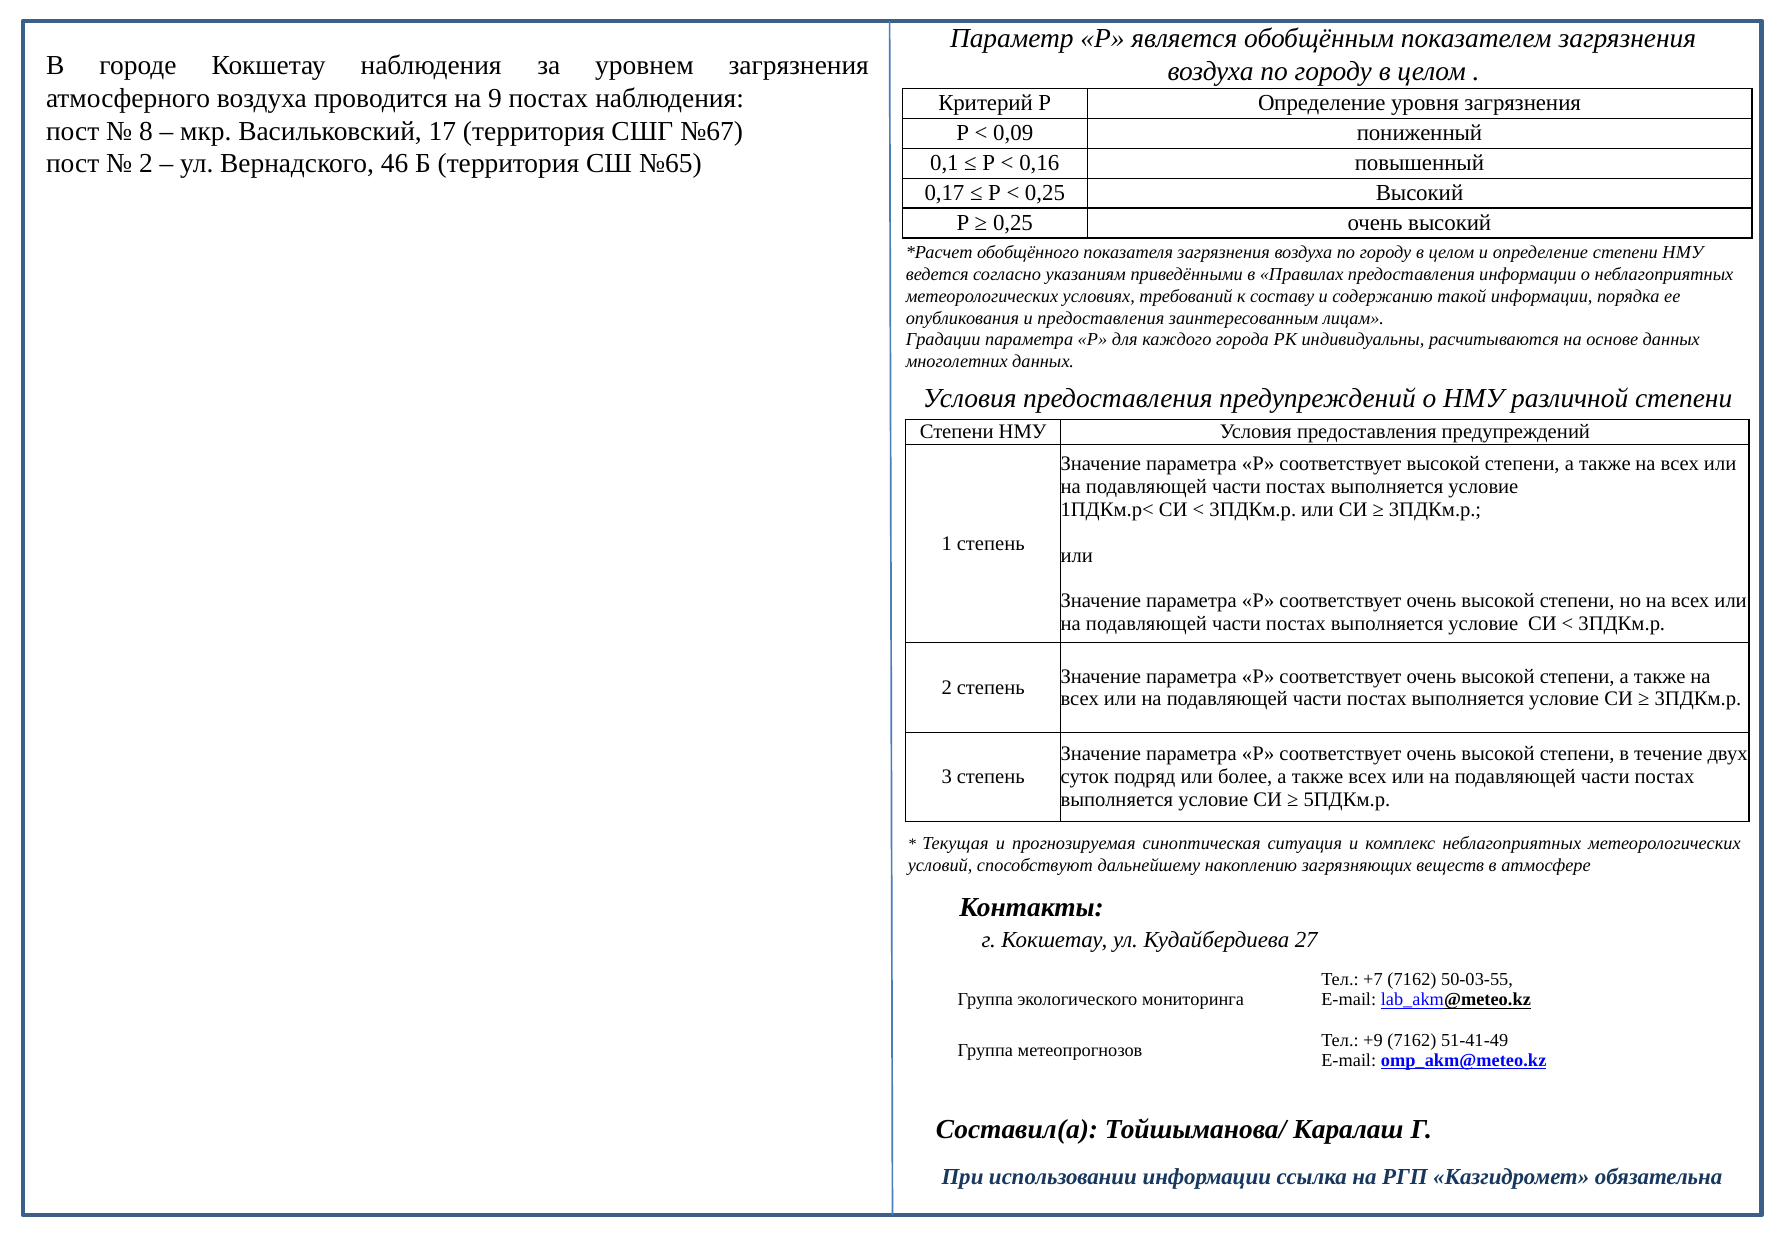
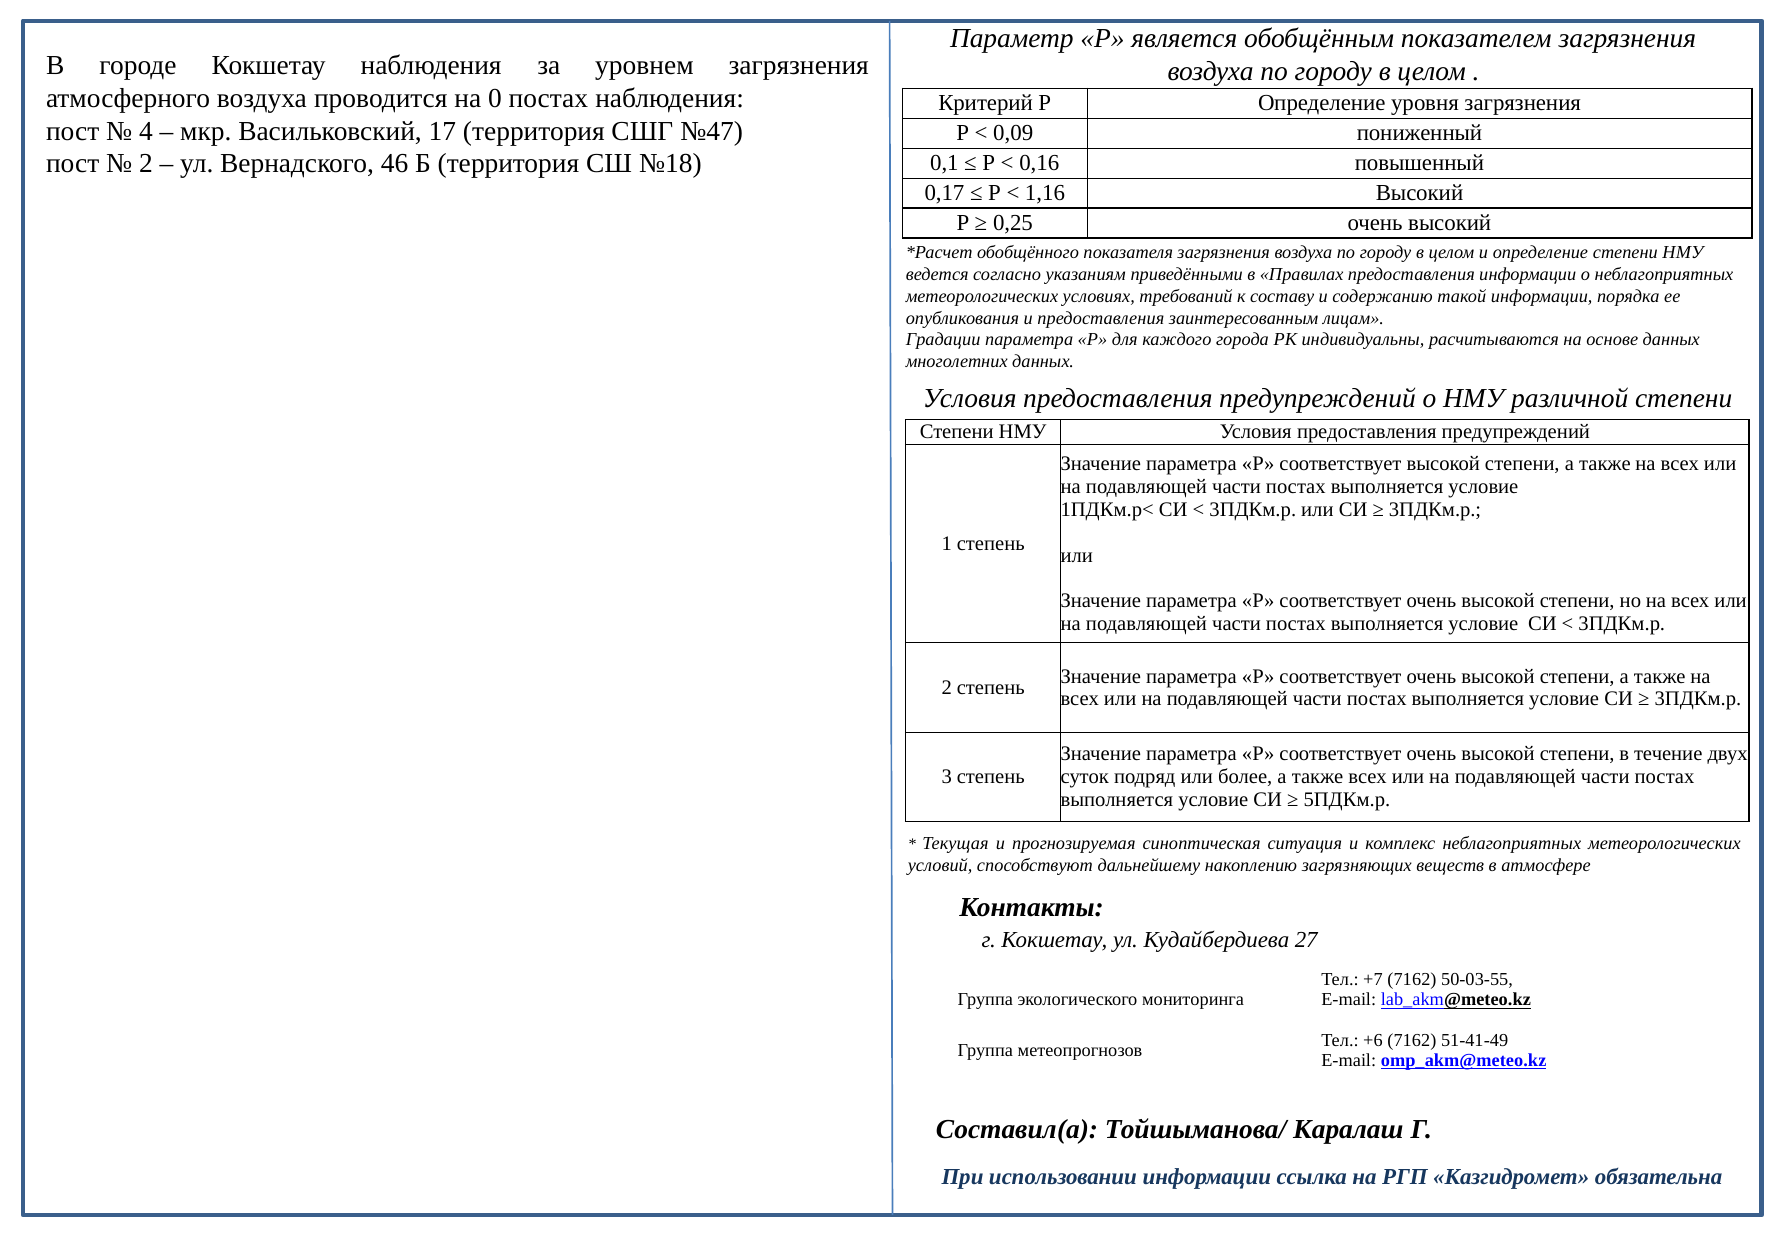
9: 9 -> 0
8: 8 -> 4
№67: №67 -> №47
№65: №65 -> №18
0,25 at (1045, 192): 0,25 -> 1,16
+9: +9 -> +6
